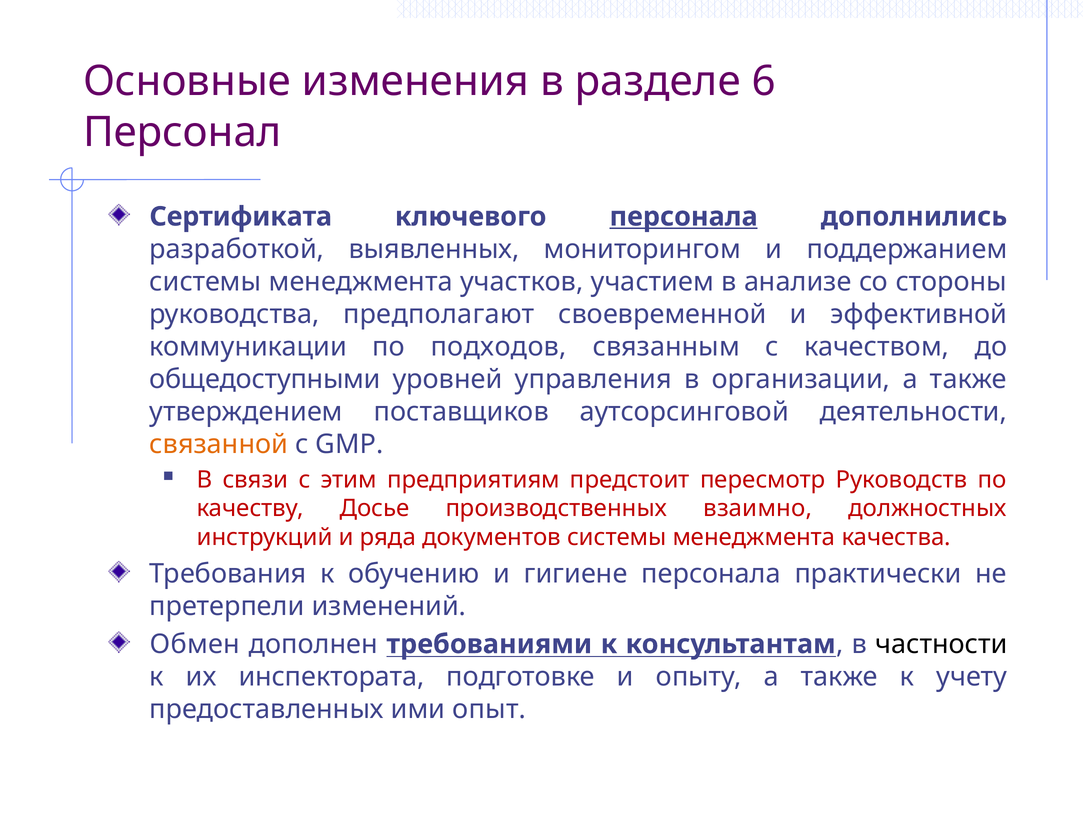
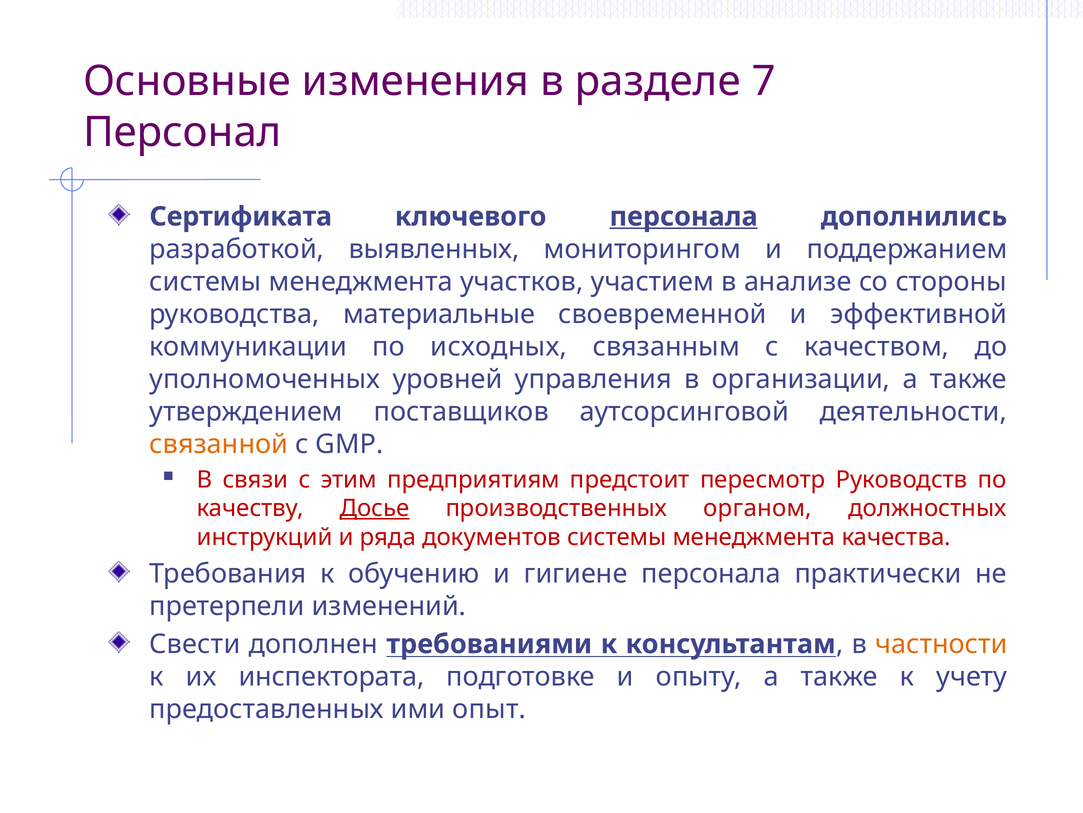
6: 6 -> 7
предполагают: предполагают -> материальные
подходов: подходов -> исходных
общедоступными: общедоступными -> уполномоченных
Досье underline: none -> present
взаимно: взаимно -> органом
Обмен: Обмен -> Свести
частности colour: black -> orange
